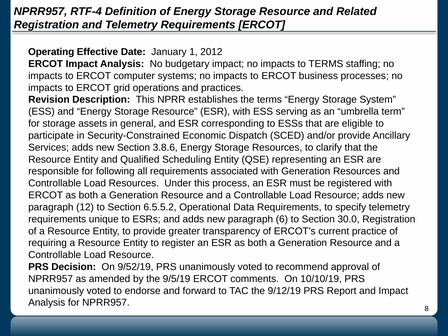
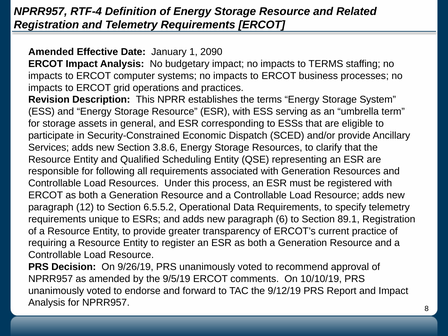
Operating at (51, 52): Operating -> Amended
2012: 2012 -> 2090
30.0: 30.0 -> 89.1
9/52/19: 9/52/19 -> 9/26/19
